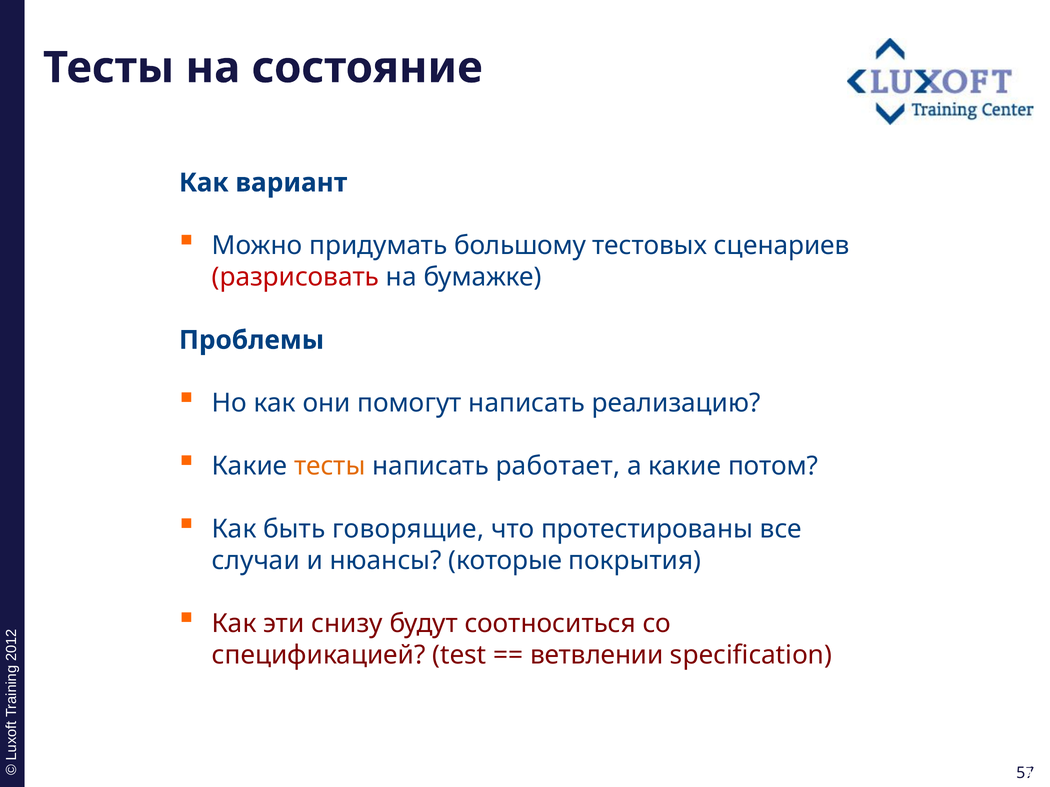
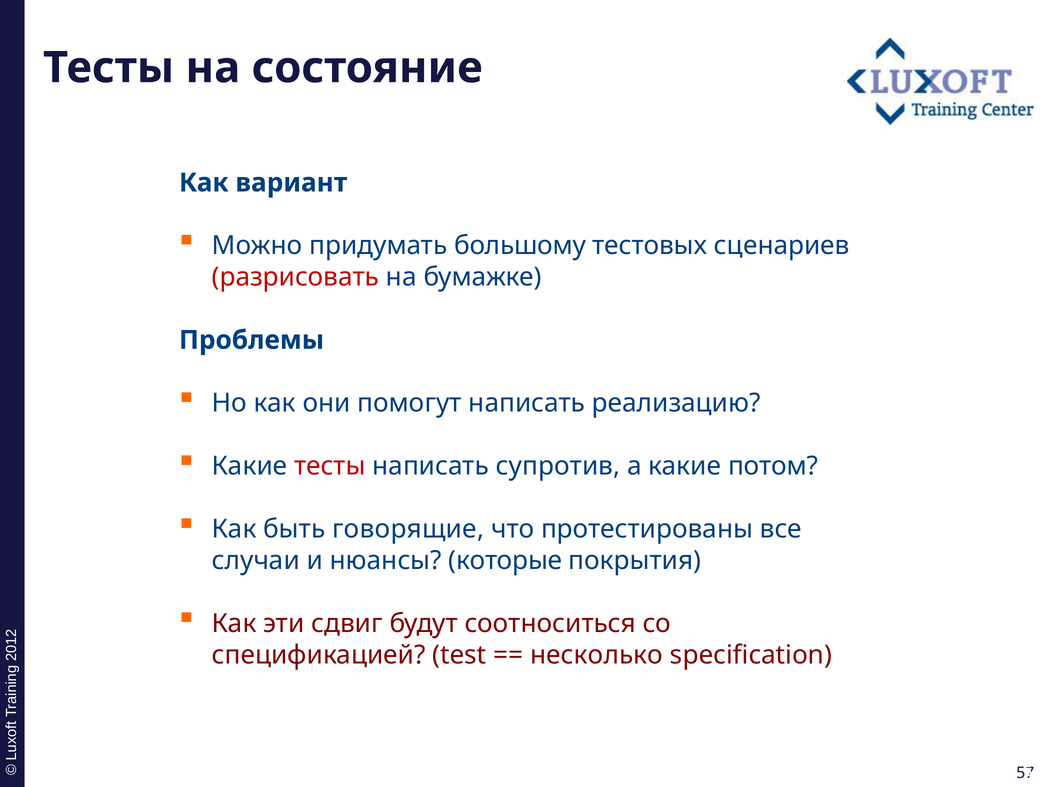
тесты at (330, 466) colour: orange -> red
работает: работает -> супротив
снизу: снизу -> сдвиг
ветвлении: ветвлении -> несколько
